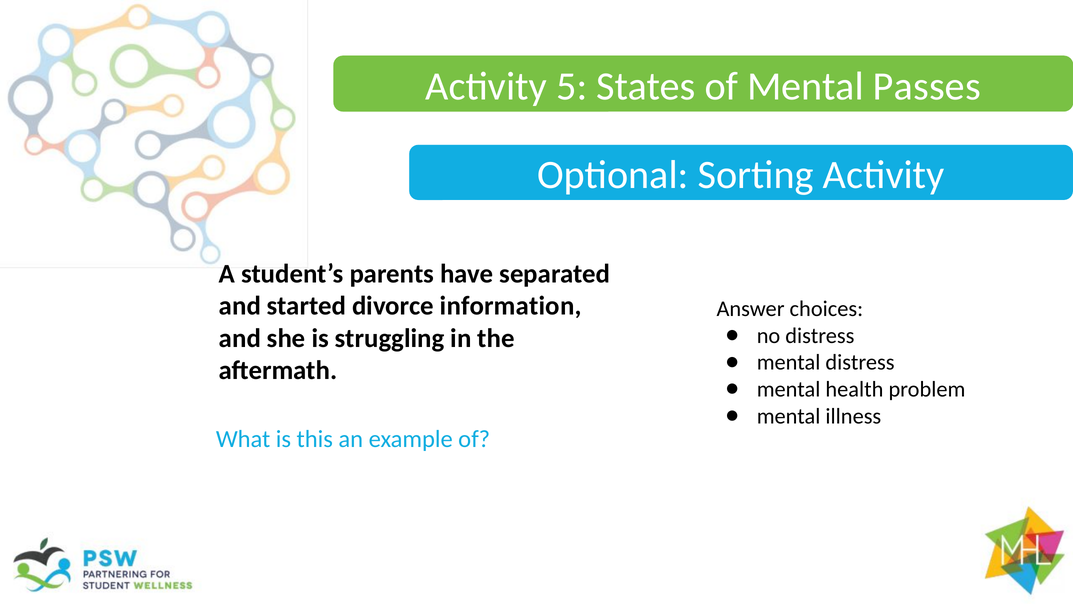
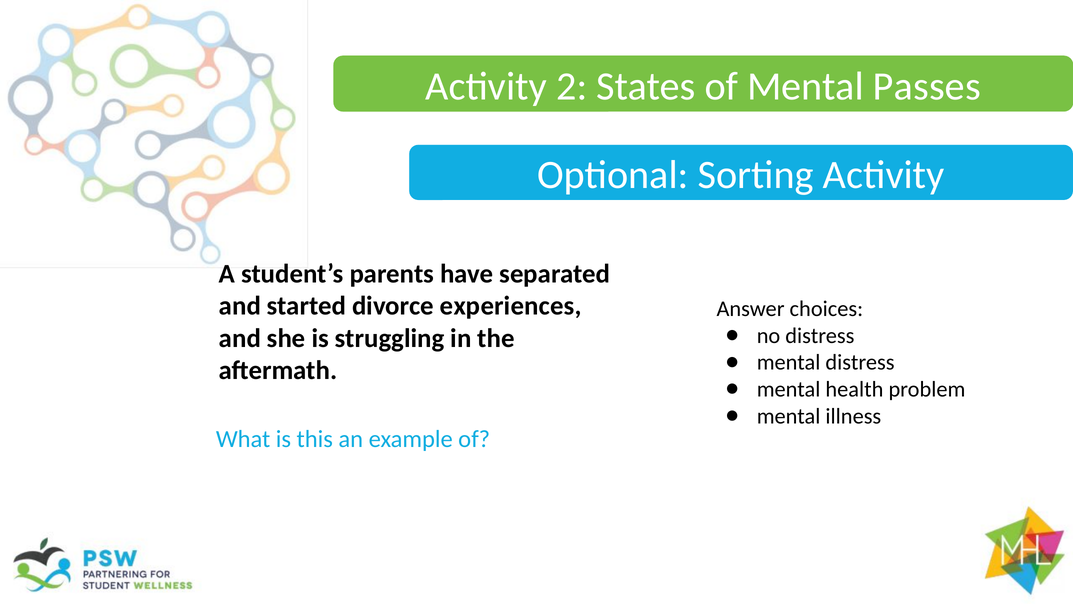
5: 5 -> 2
information: information -> experiences
